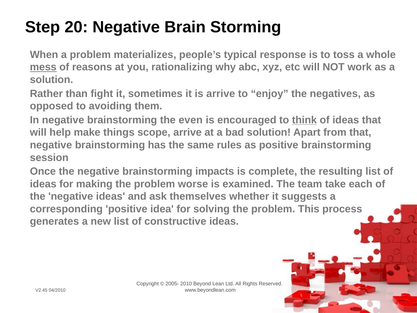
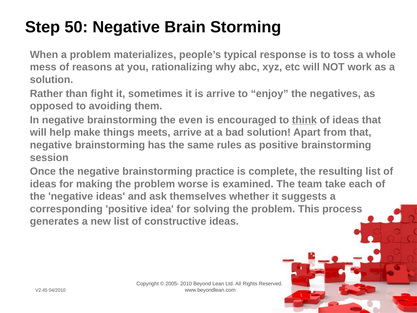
20: 20 -> 50
mess underline: present -> none
scope: scope -> meets
impacts: impacts -> practice
